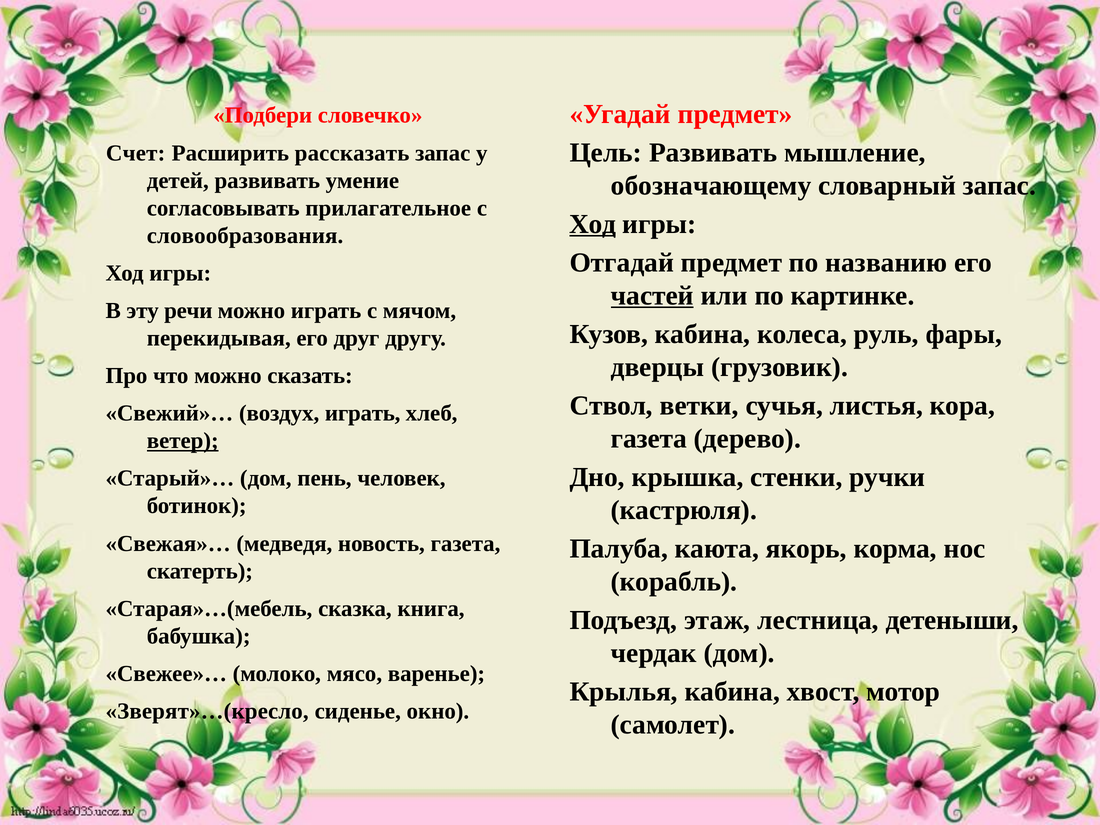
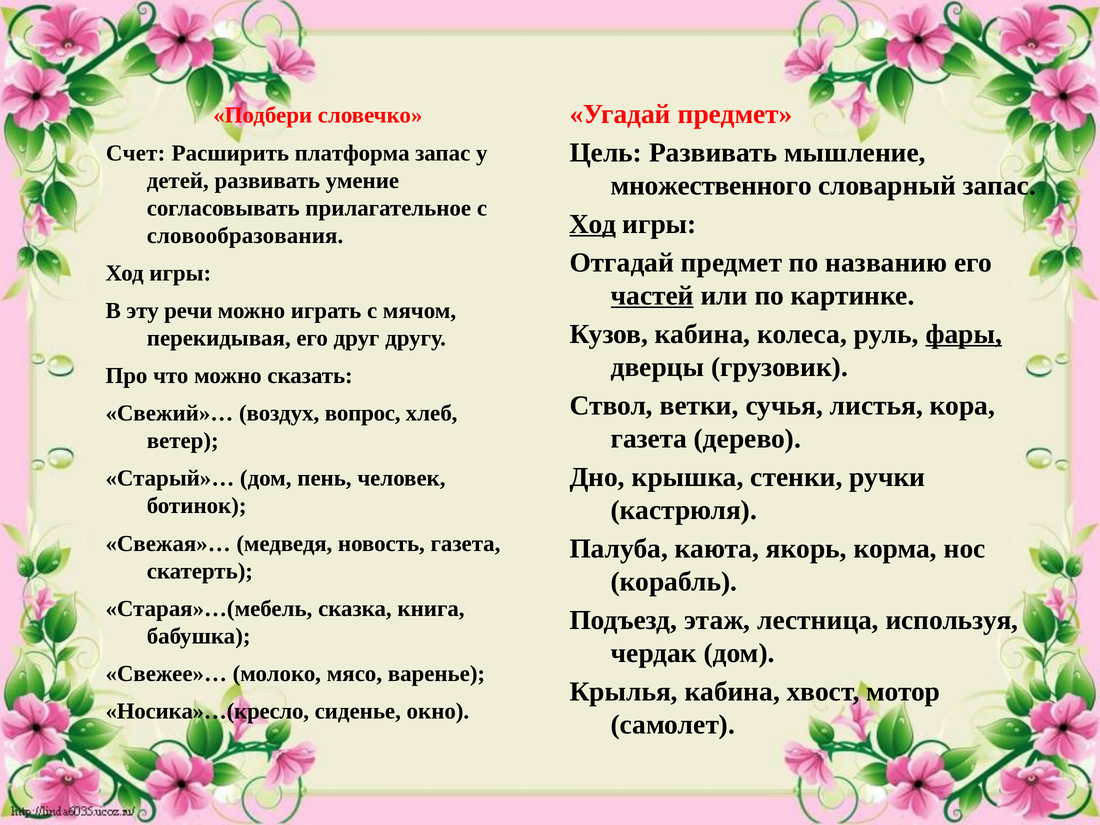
рассказать: рассказать -> платформа
обозначающему: обозначающему -> множественного
фары underline: none -> present
воздух играть: играть -> вопрос
ветер underline: present -> none
детеныши: детеныши -> используя
Зверят»…(кресло: Зверят»…(кресло -> Носика»…(кресло
